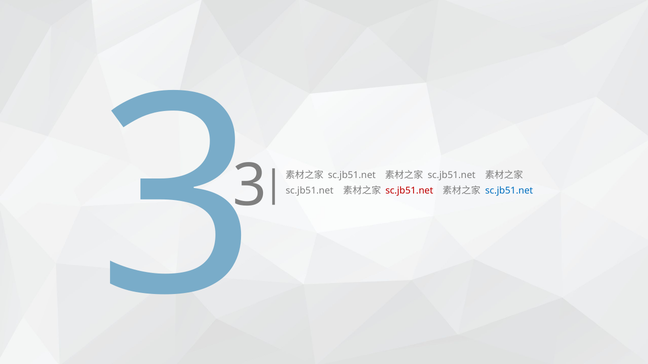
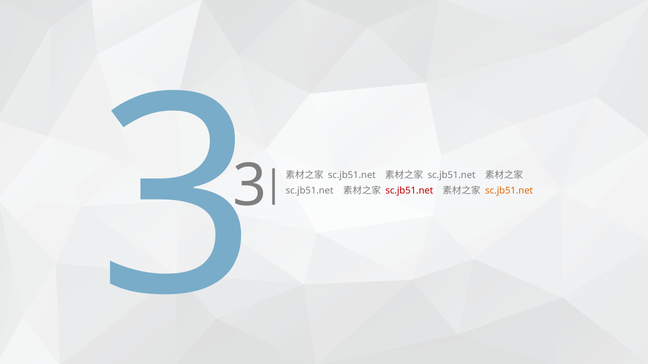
sc.jb51.net at (509, 191) colour: blue -> orange
